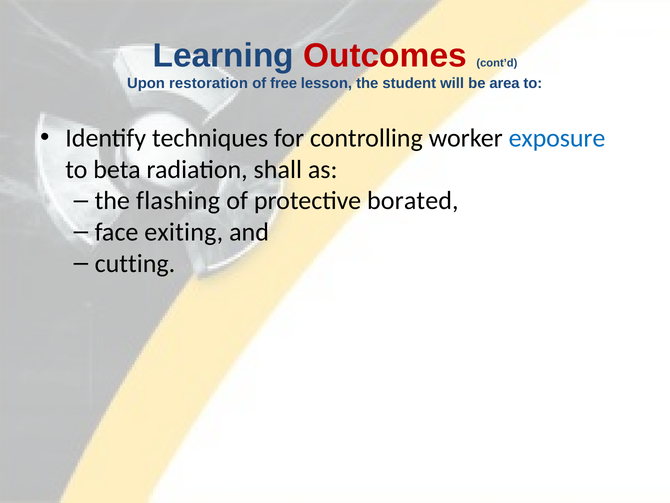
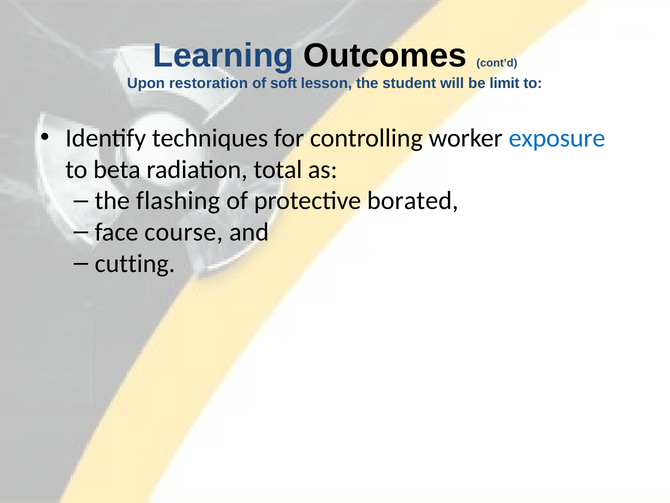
Outcomes colour: red -> black
free: free -> soft
area: area -> limit
shall: shall -> total
exiting: exiting -> course
